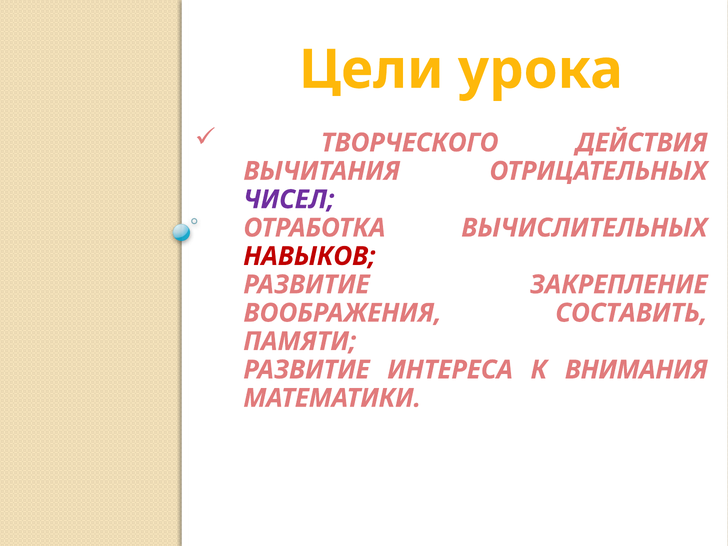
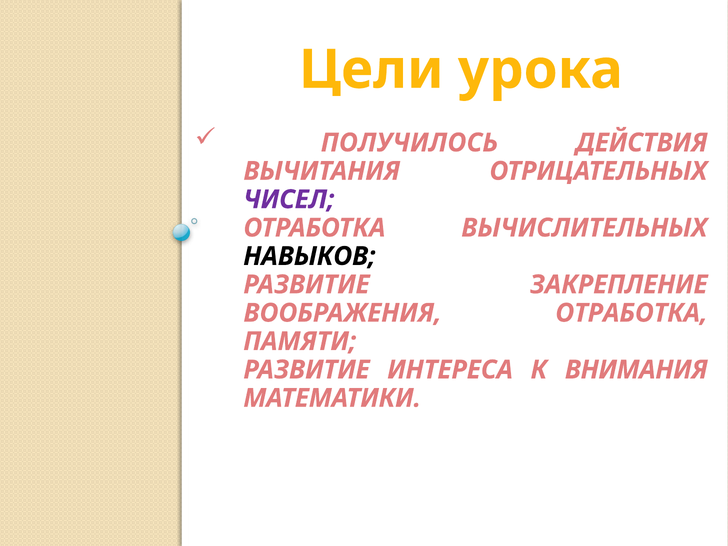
ТВОРЧЕСКОГО: ТВОРЧЕСКОГО -> ПОЛУЧИЛОСЬ
НАВЫКОВ colour: red -> black
ВООБРАЖЕНИЯ СОСТАВИТЬ: СОСТАВИТЬ -> ОТРАБОТКА
